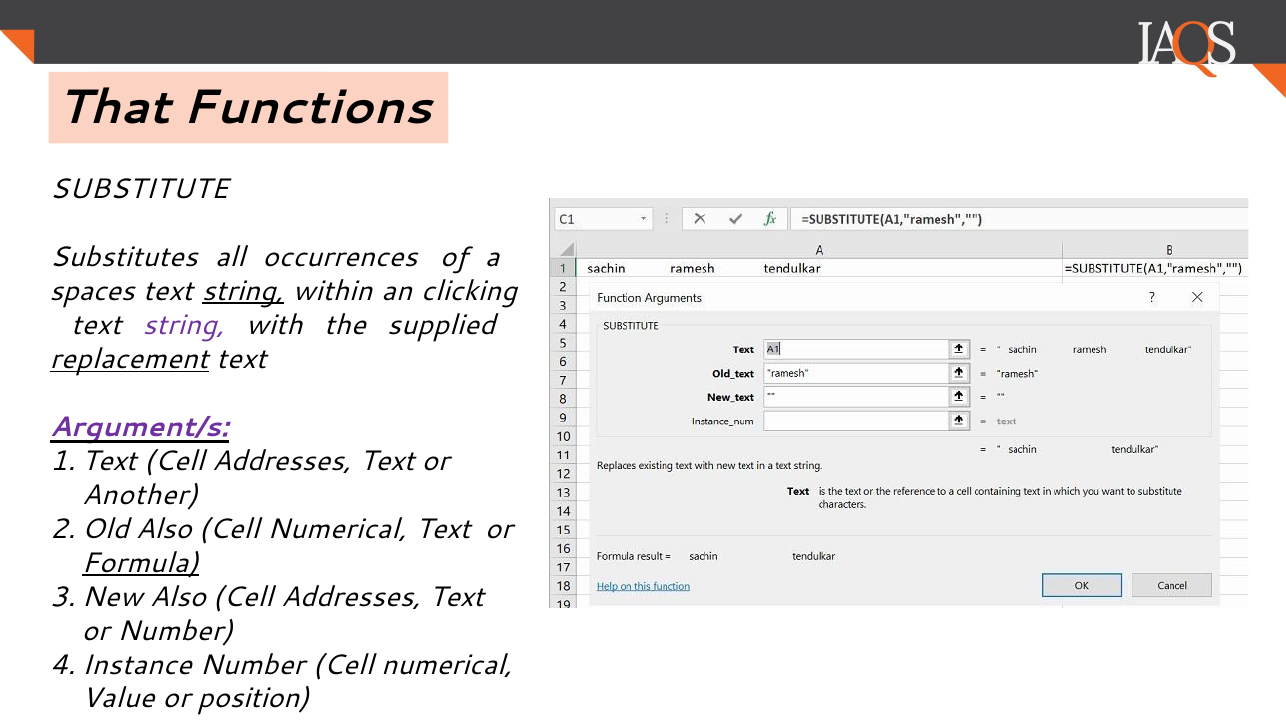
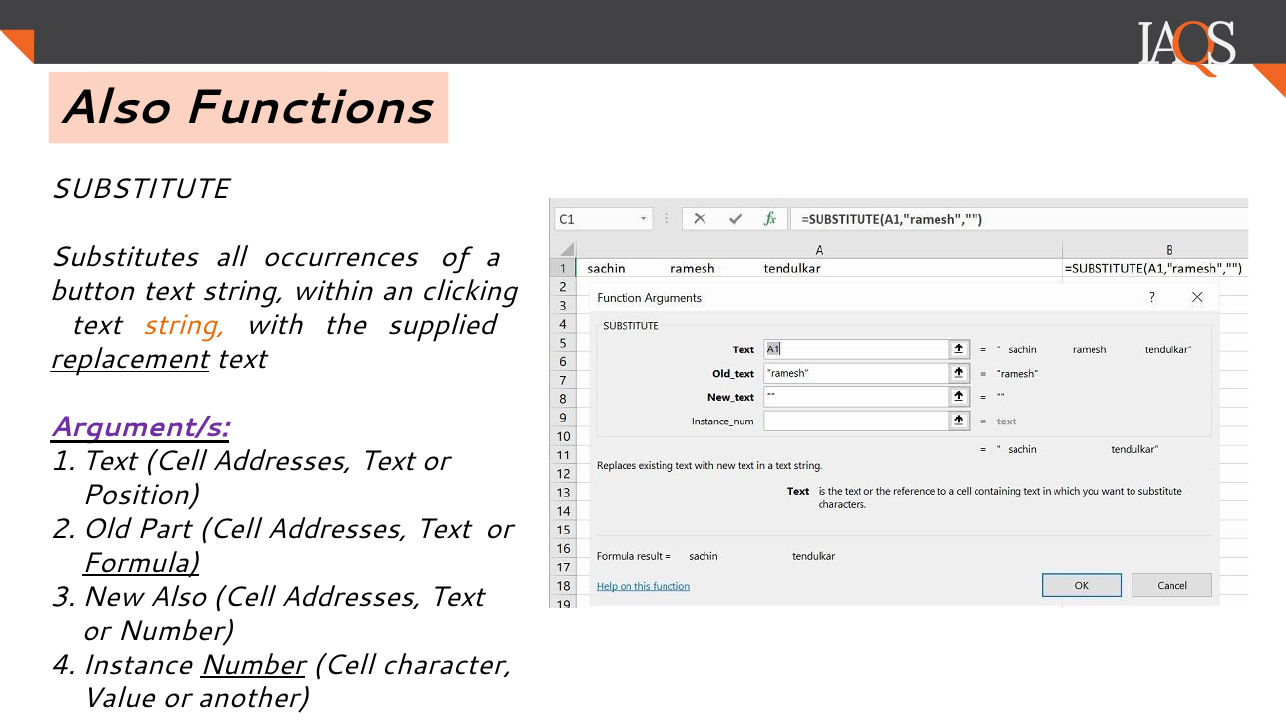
That at (114, 107): That -> Also
spaces: spaces -> button
string at (243, 291) underline: present -> none
string at (184, 325) colour: purple -> orange
Another: Another -> Position
Also at (164, 530): Also -> Part
Numerical at (337, 530): Numerical -> Addresses
Number at (252, 665) underline: none -> present
numerical at (447, 665): numerical -> character
position: position -> another
